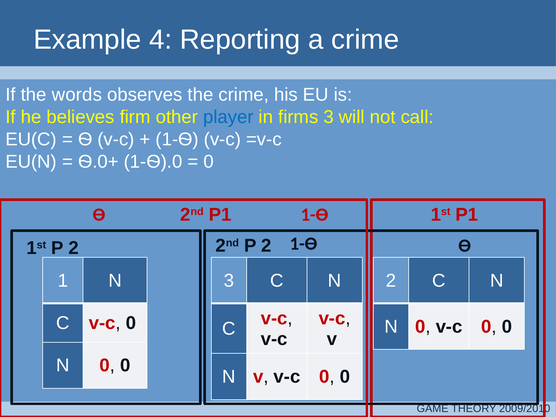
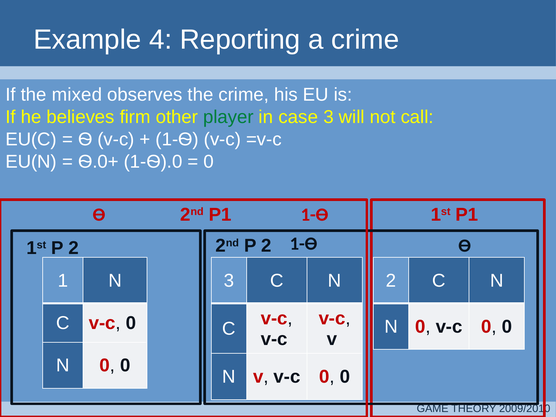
words: words -> mixed
player colour: blue -> green
firms: firms -> case
